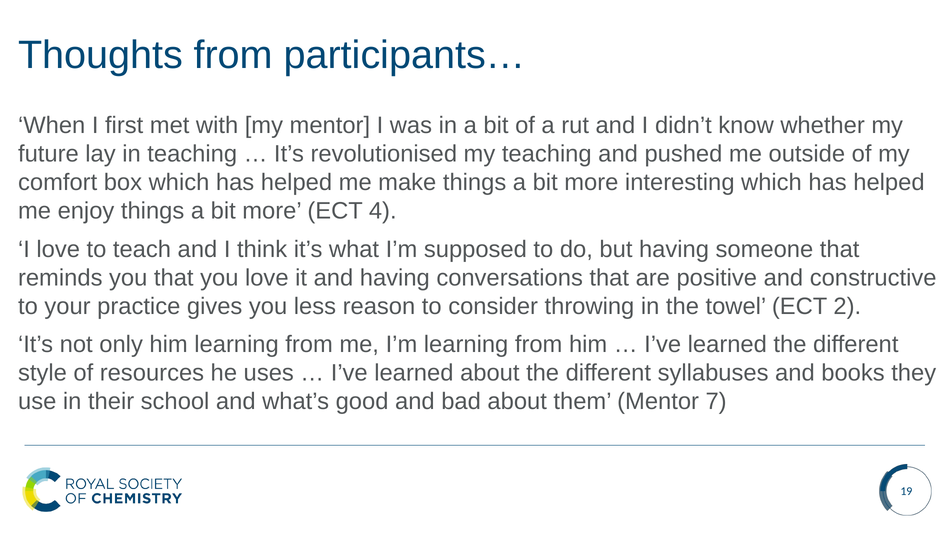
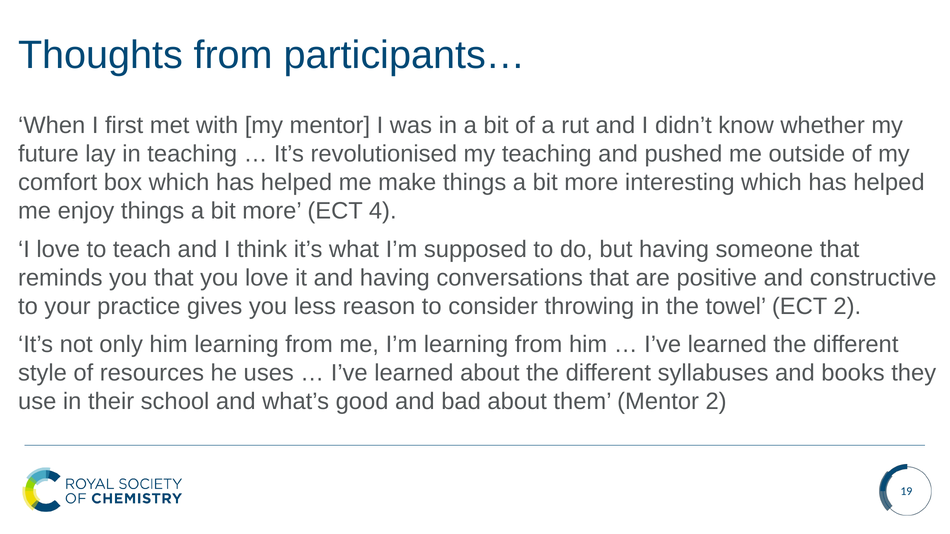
Mentor 7: 7 -> 2
